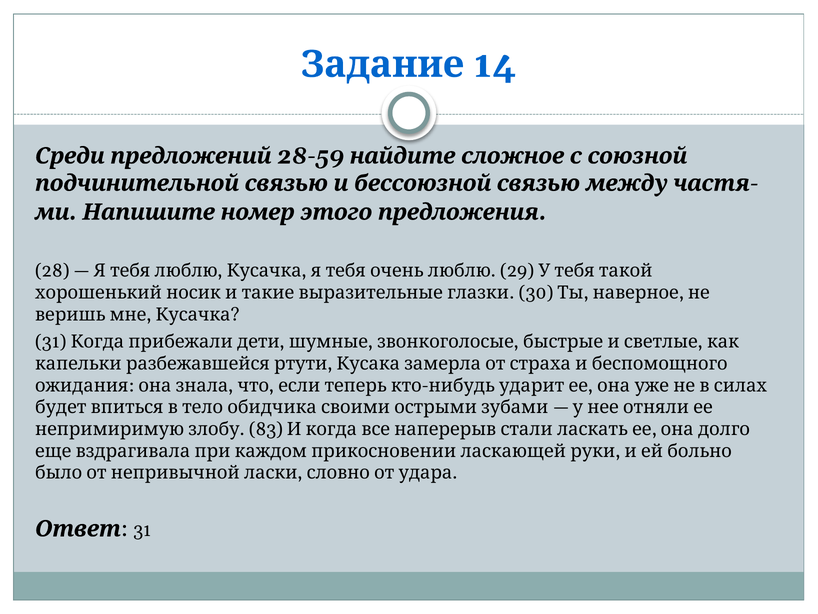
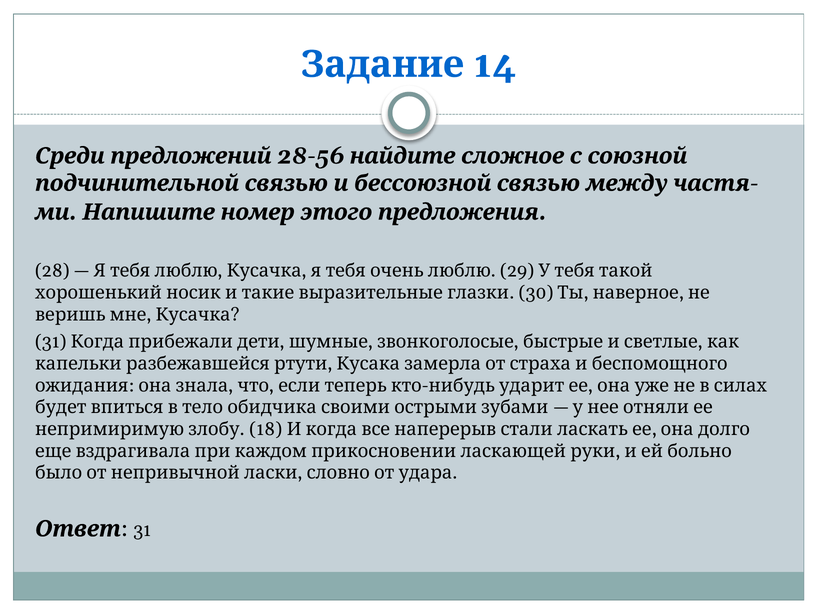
28-59: 28-59 -> 28-56
83: 83 -> 18
